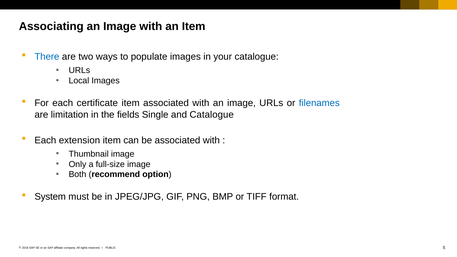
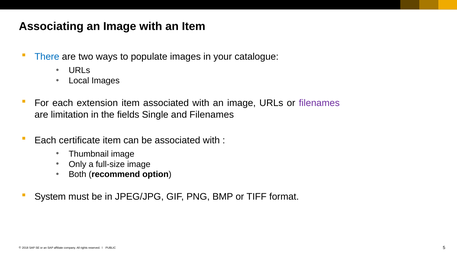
certificate: certificate -> extension
filenames at (319, 103) colour: blue -> purple
and Catalogue: Catalogue -> Filenames
extension: extension -> certificate
